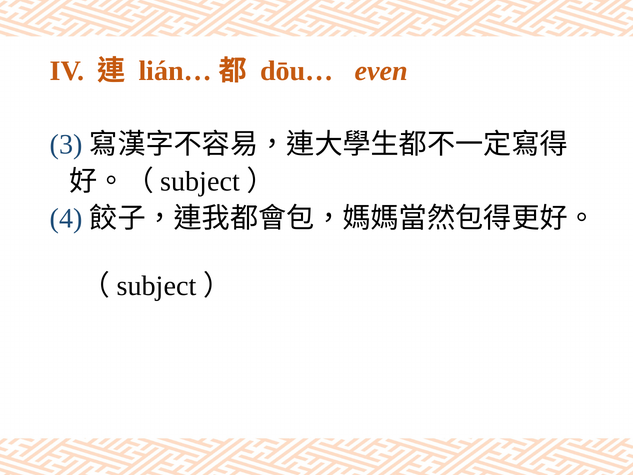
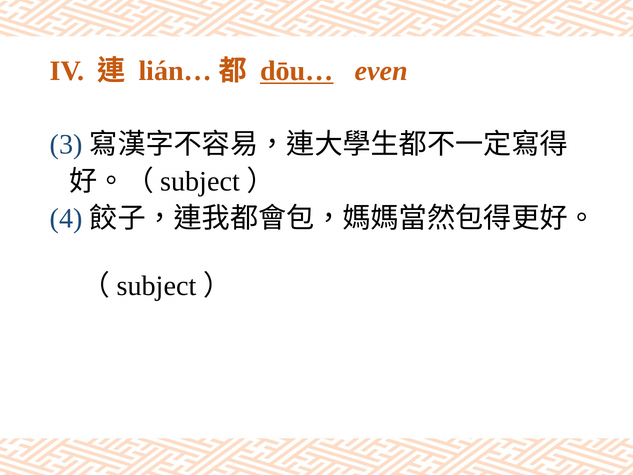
dōu… underline: none -> present
